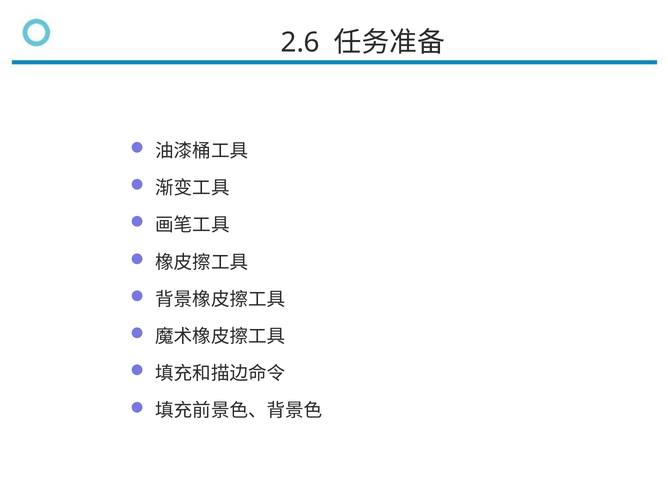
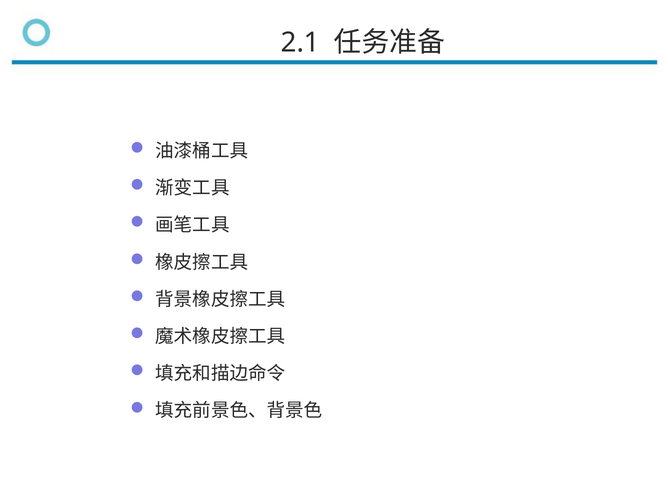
2.6: 2.6 -> 2.1
